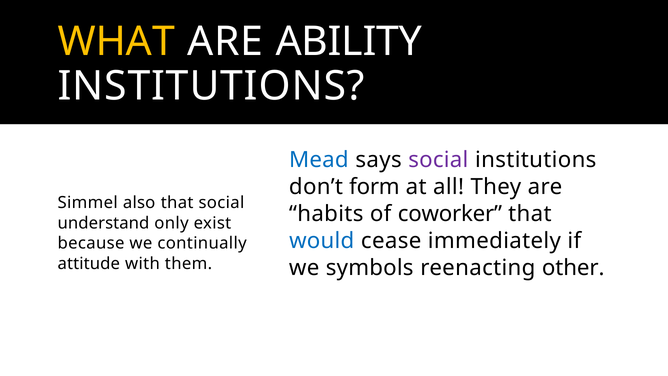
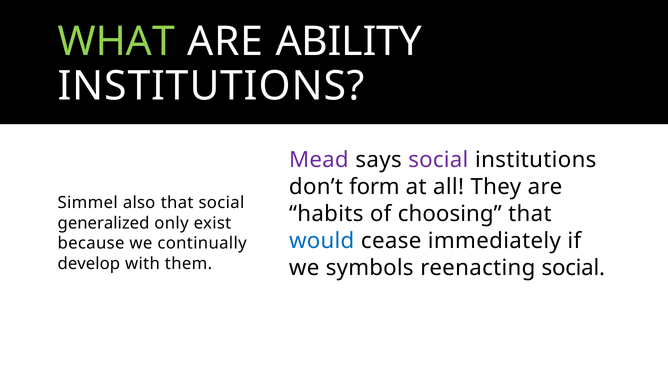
WHAT colour: yellow -> light green
Mead colour: blue -> purple
coworker: coworker -> choosing
understand: understand -> generalized
attitude: attitude -> develop
reenacting other: other -> social
